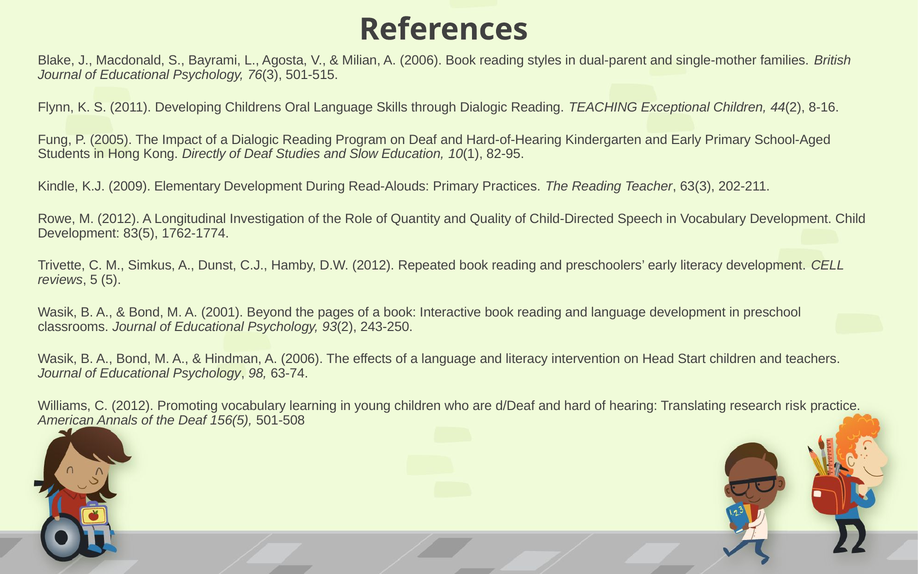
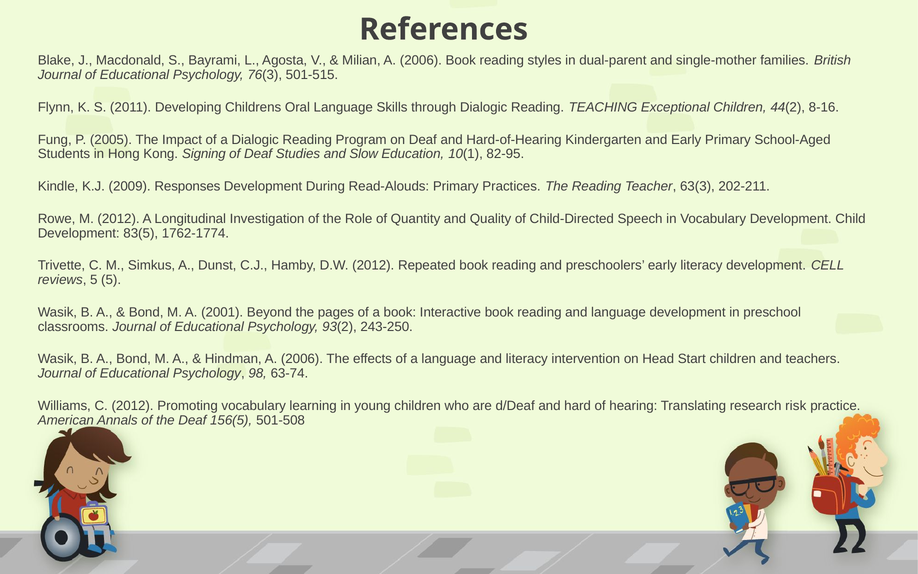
Directly: Directly -> Signing
Elementary: Elementary -> Responses
